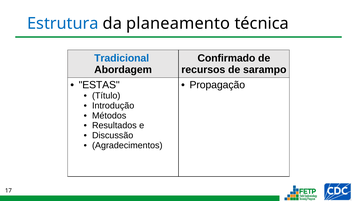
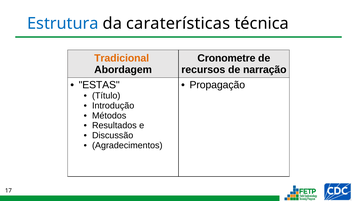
planeamento: planeamento -> caraterísticas
Tradicional colour: blue -> orange
Confirmado: Confirmado -> Cronometre
sarampo: sarampo -> narração
